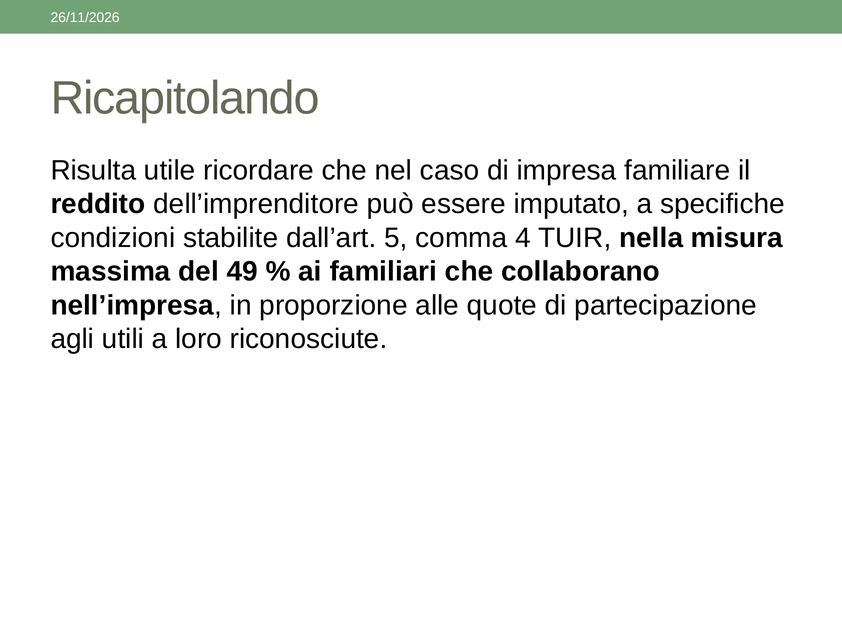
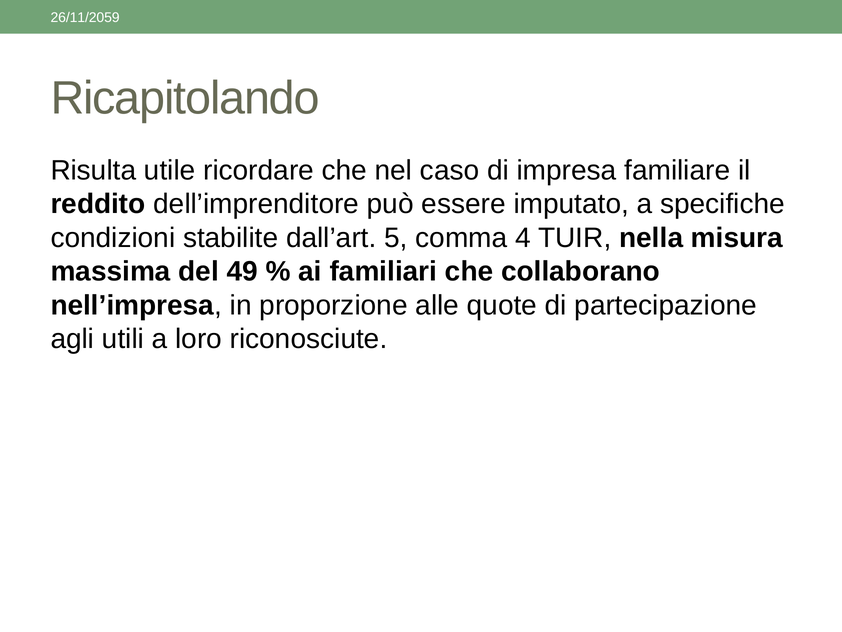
26/11/2026: 26/11/2026 -> 26/11/2059
